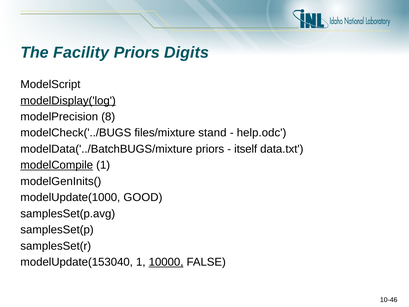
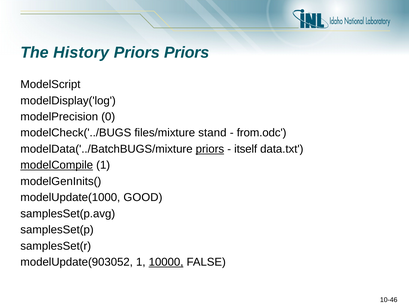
Facility: Facility -> History
Priors Digits: Digits -> Priors
modelDisplay('log underline: present -> none
8: 8 -> 0
help.odc: help.odc -> from.odc
priors at (210, 149) underline: none -> present
modelUpdate(153040: modelUpdate(153040 -> modelUpdate(903052
